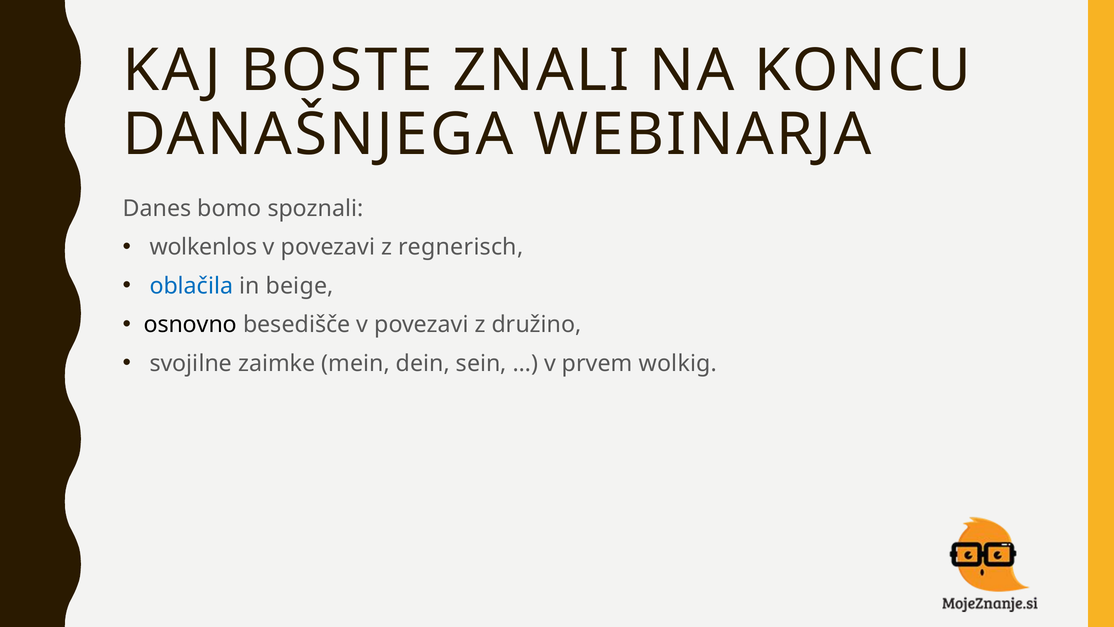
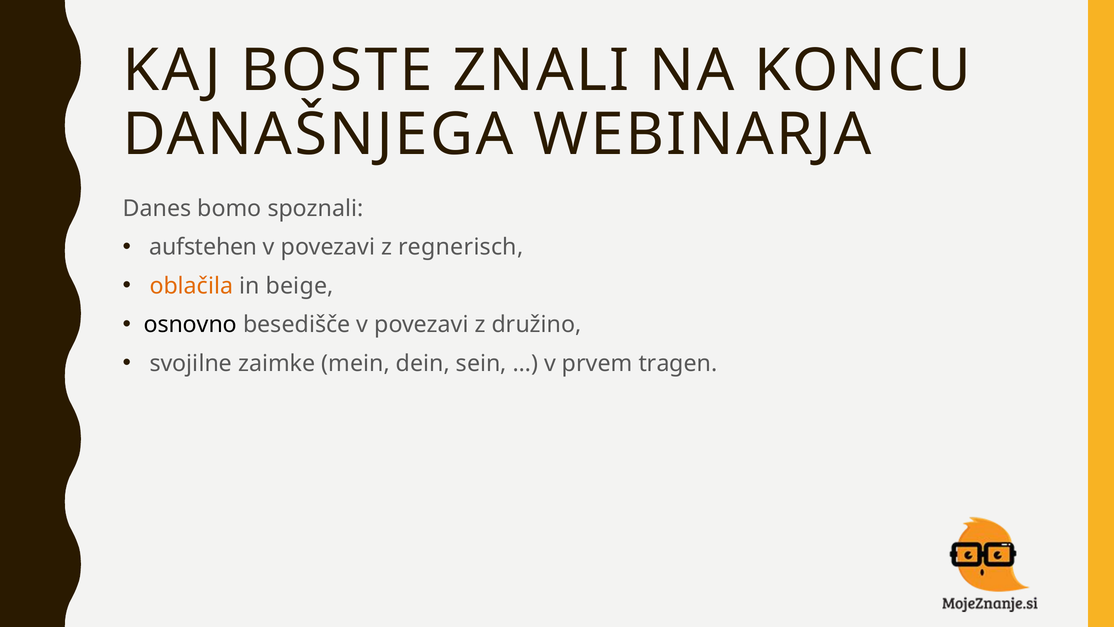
wolkenlos: wolkenlos -> aufstehen
oblačila colour: blue -> orange
wolkig: wolkig -> tragen
